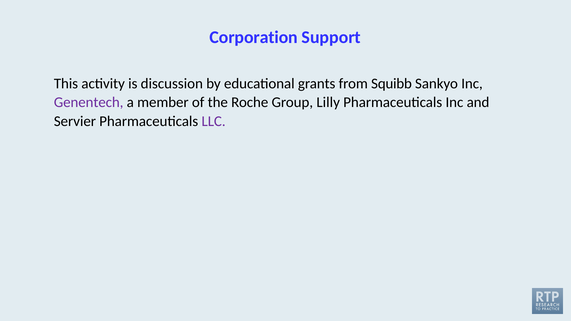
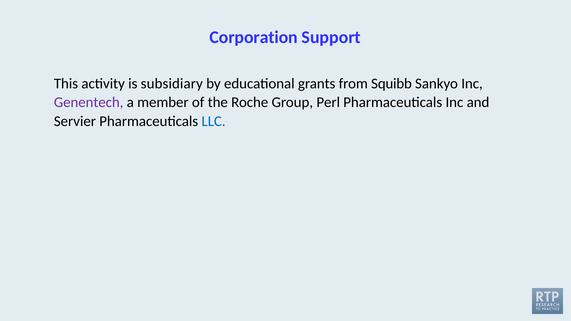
discussion: discussion -> subsidiary
Lilly: Lilly -> Perl
LLC colour: purple -> blue
